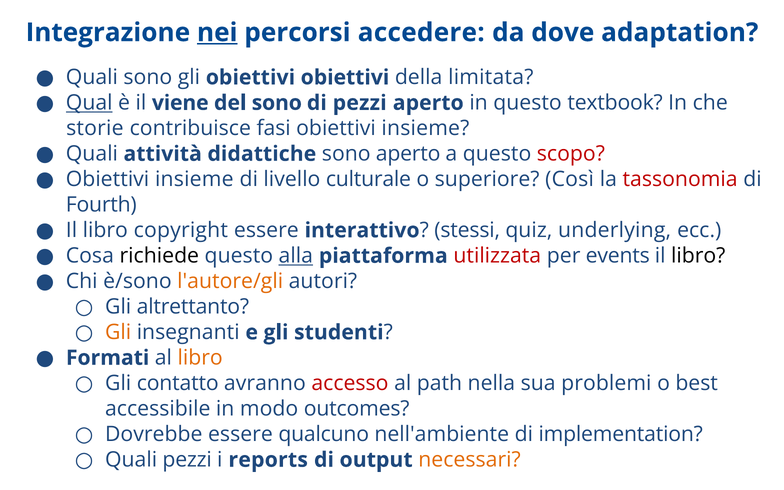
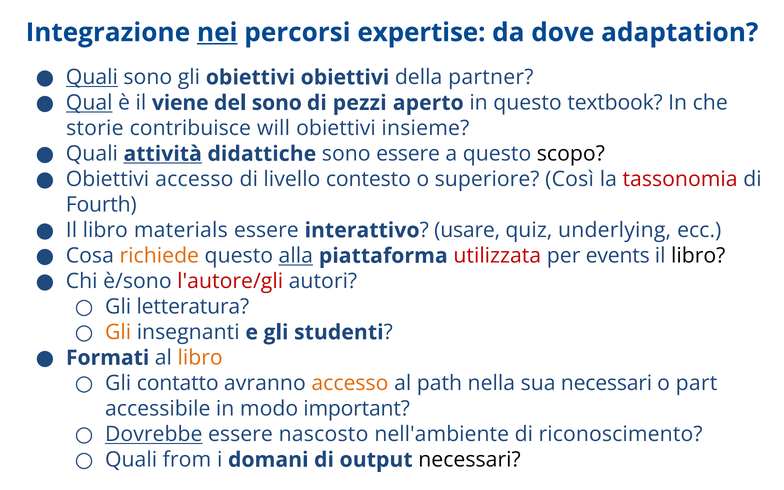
accedere: accedere -> expertise
Quali at (92, 77) underline: none -> present
limitata: limitata -> partner
fasi: fasi -> will
attività underline: none -> present
sono aperto: aperto -> essere
scopo colour: red -> black
insieme at (194, 179): insieme -> accesso
culturale: culturale -> contesto
copyright: copyright -> materials
stessi: stessi -> usare
richiede colour: black -> orange
l'autore/gli colour: orange -> red
altrettanto: altrettanto -> letteratura
accesso at (350, 383) colour: red -> orange
sua problemi: problemi -> necessari
best: best -> part
outcomes: outcomes -> important
Dovrebbe underline: none -> present
qualcuno: qualcuno -> nascosto
implementation: implementation -> riconoscimento
Quali pezzi: pezzi -> from
reports: reports -> domani
necessari at (470, 460) colour: orange -> black
